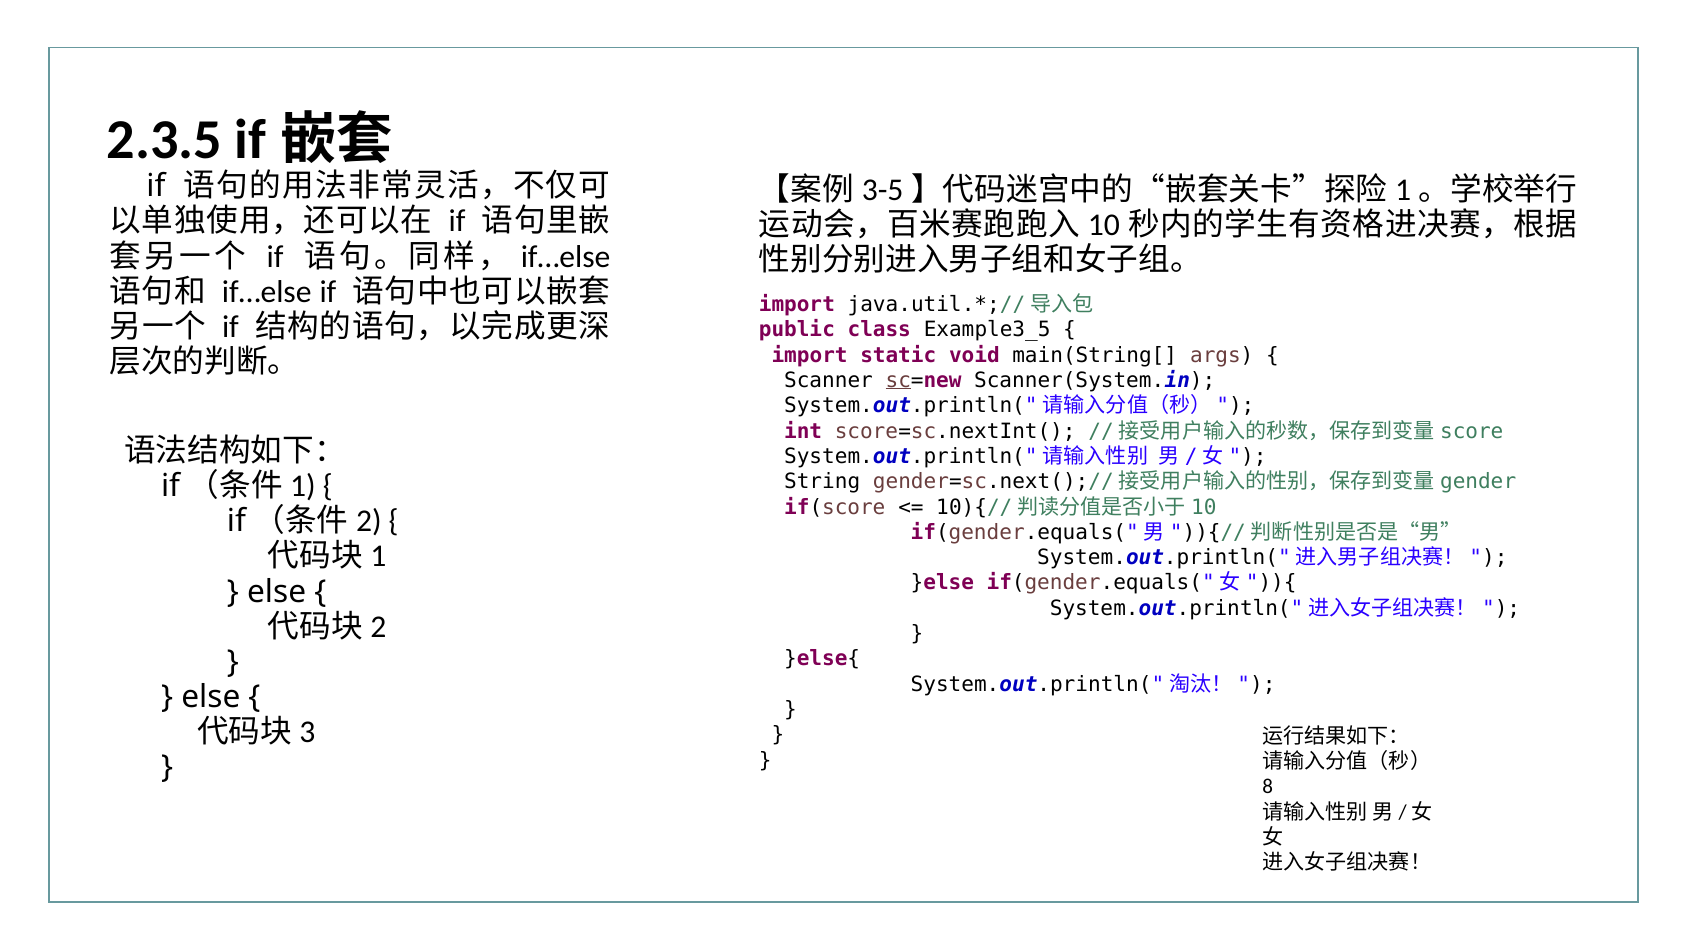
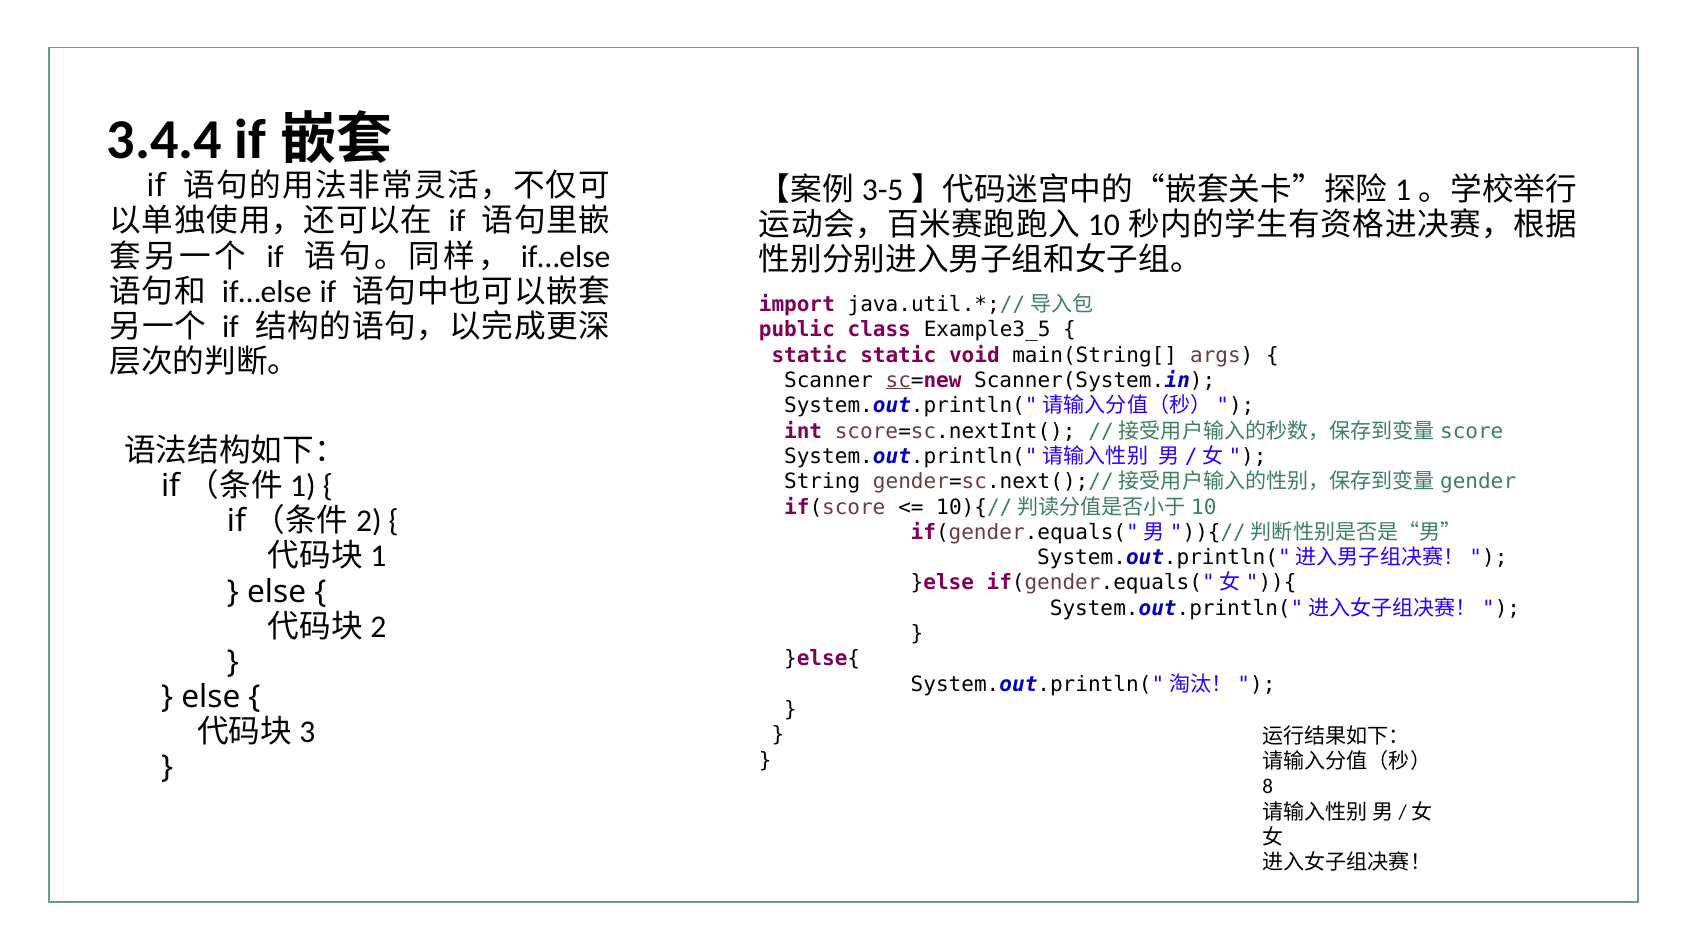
2.3.5: 2.3.5 -> 3.4.4
import at (810, 355): import -> static
